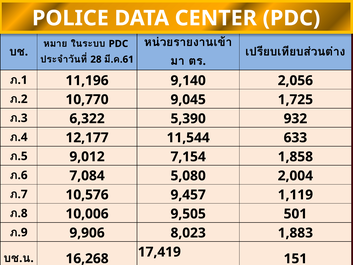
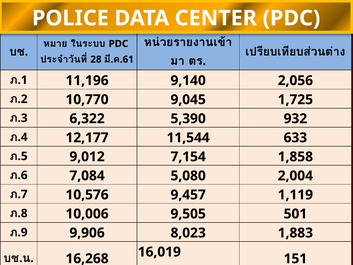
17,419: 17,419 -> 16,019
